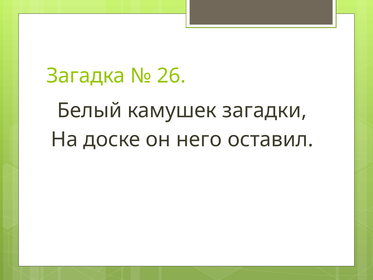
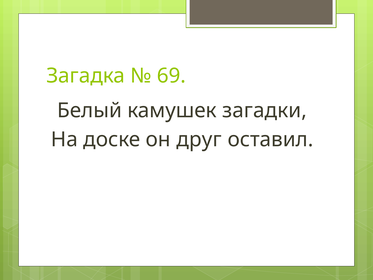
26: 26 -> 69
него: него -> друг
